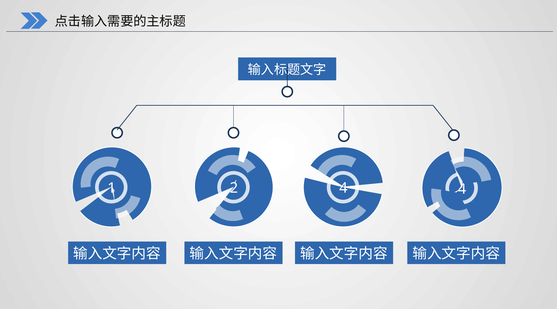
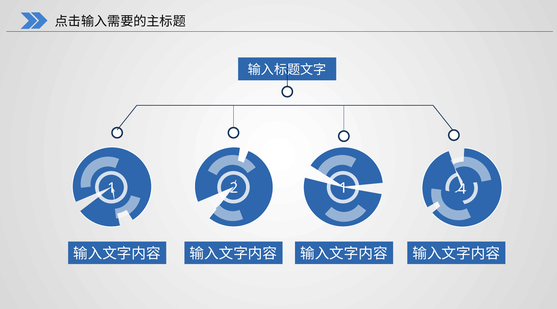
2 4: 4 -> 1
